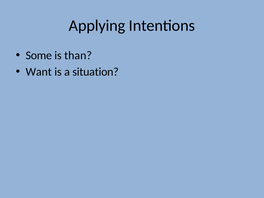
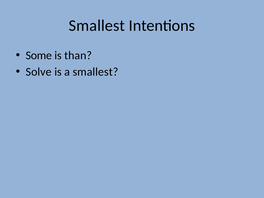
Applying at (97, 26): Applying -> Smallest
Want: Want -> Solve
a situation: situation -> smallest
